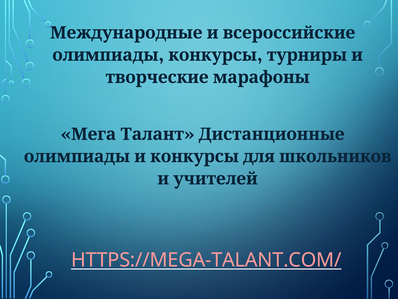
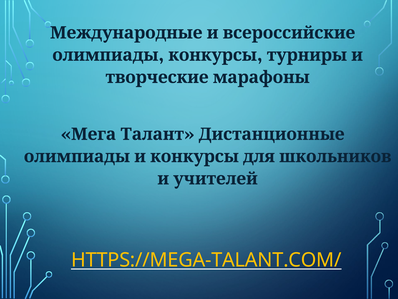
HTTPS://MEGA-TALANT.COM/ colour: pink -> yellow
